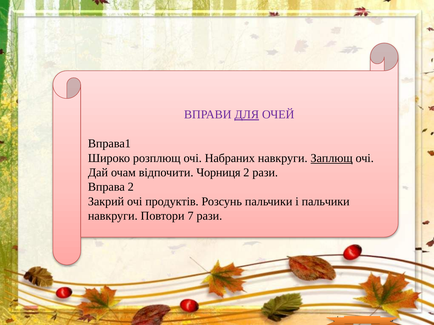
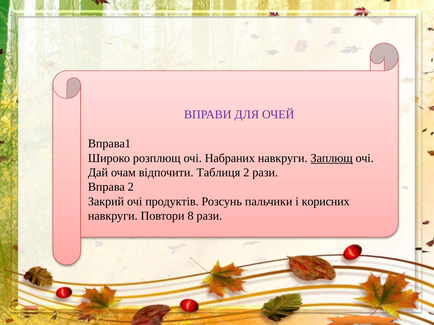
ДЛЯ underline: present -> none
Чорниця: Чорниця -> Таблиця
і пальчики: пальчики -> корисних
7: 7 -> 8
